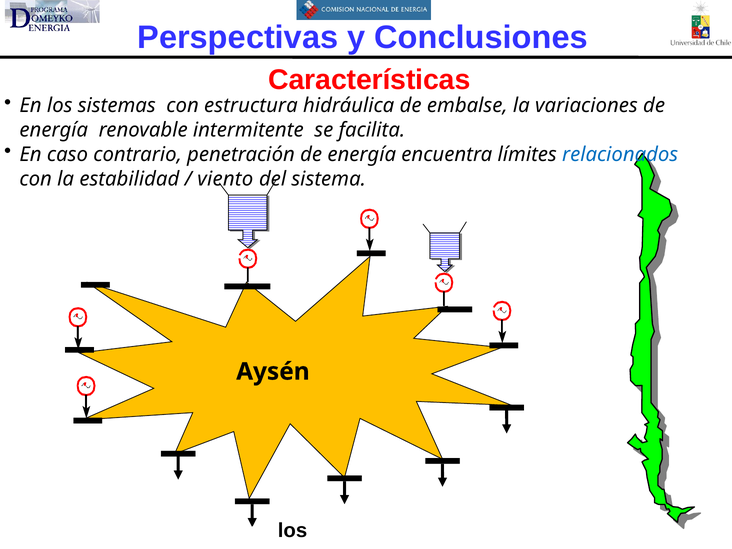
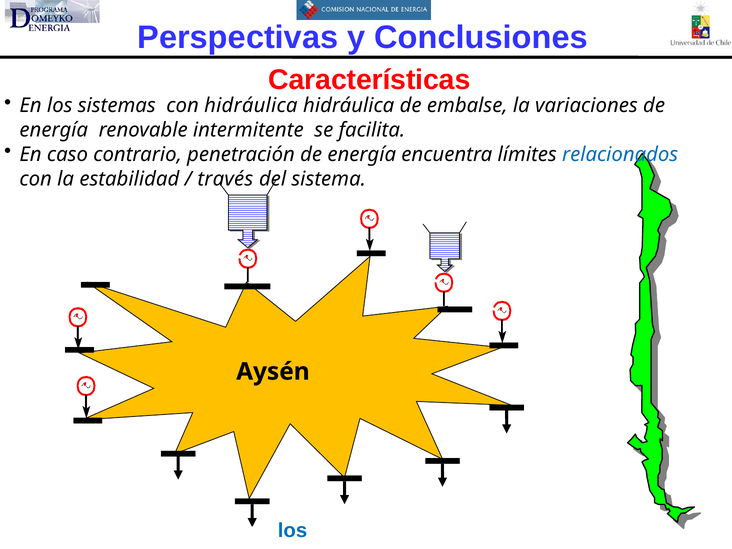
con estructura: estructura -> hidráulica
viento: viento -> través
los at (293, 531) colour: black -> blue
